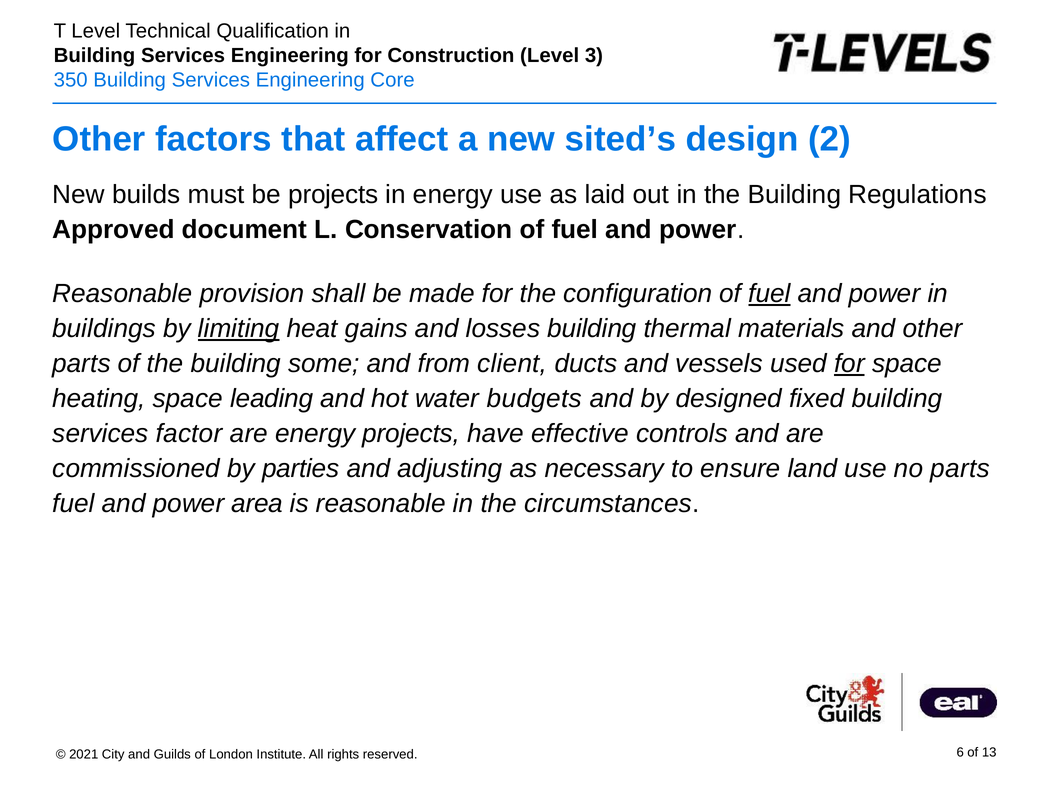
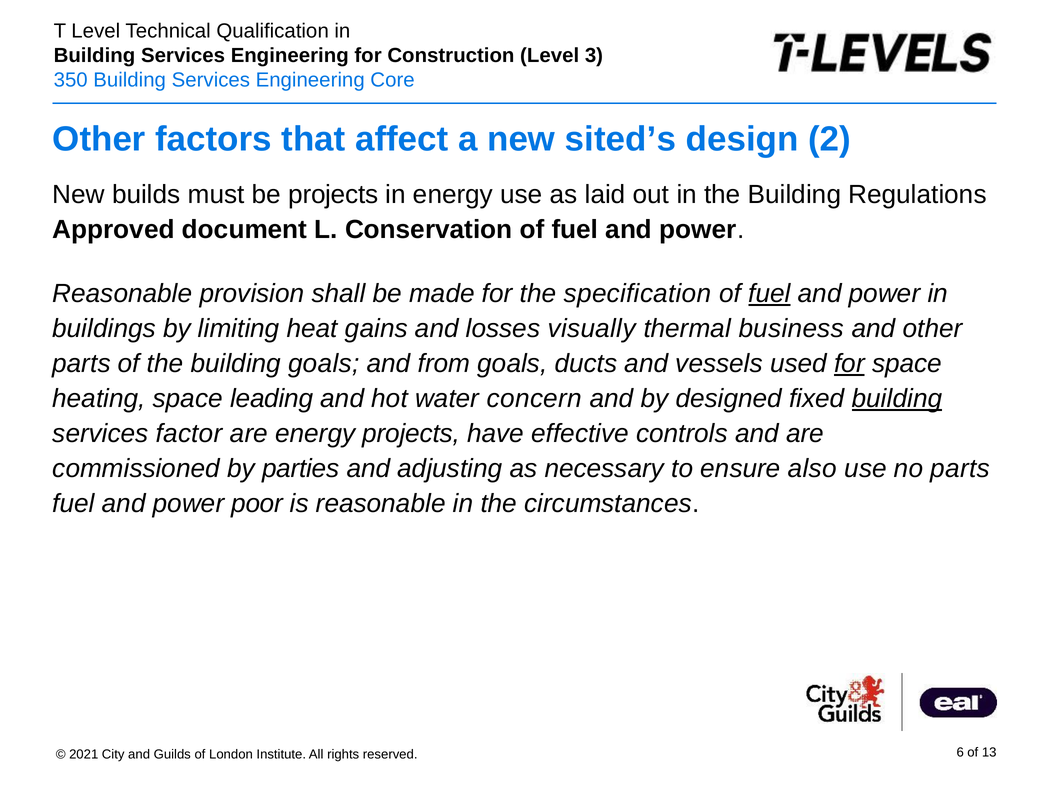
configuration: configuration -> specification
limiting underline: present -> none
losses building: building -> visually
materials: materials -> business
building some: some -> goals
from client: client -> goals
budgets: budgets -> concern
building at (897, 399) underline: none -> present
land: land -> also
area: area -> poor
